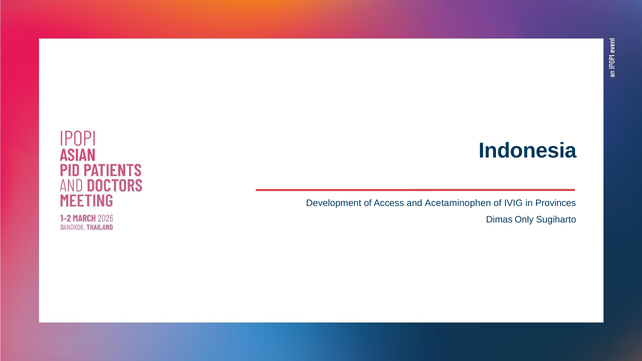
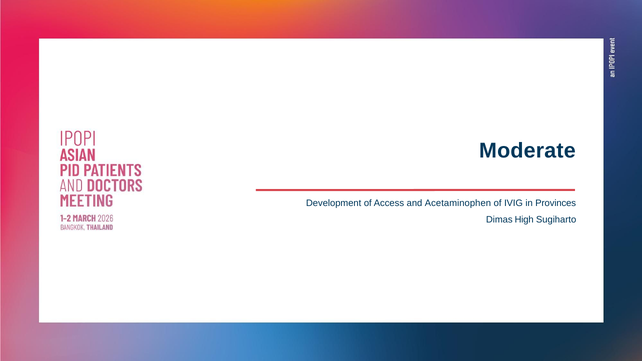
Indonesia: Indonesia -> Moderate
Only: Only -> High
